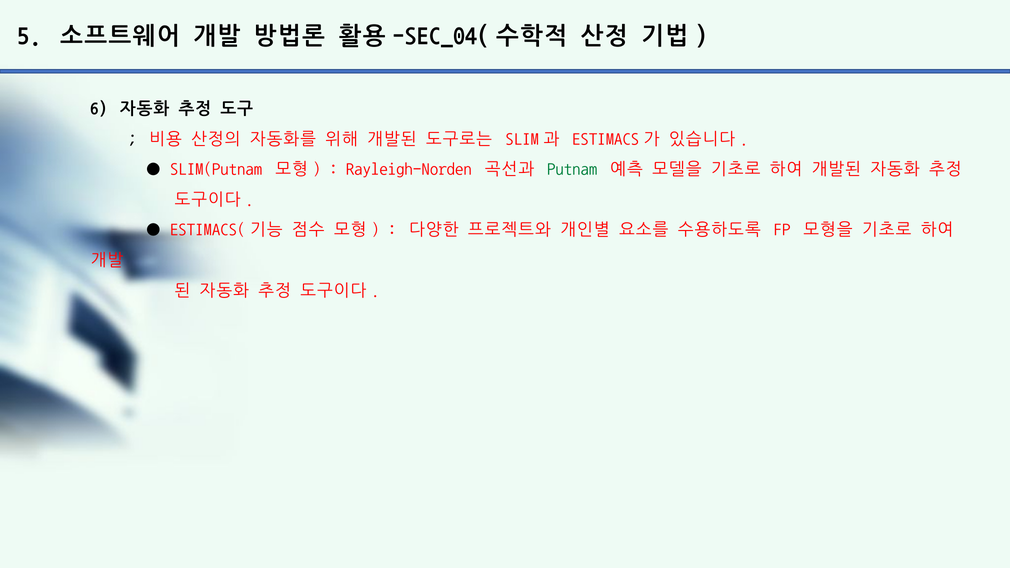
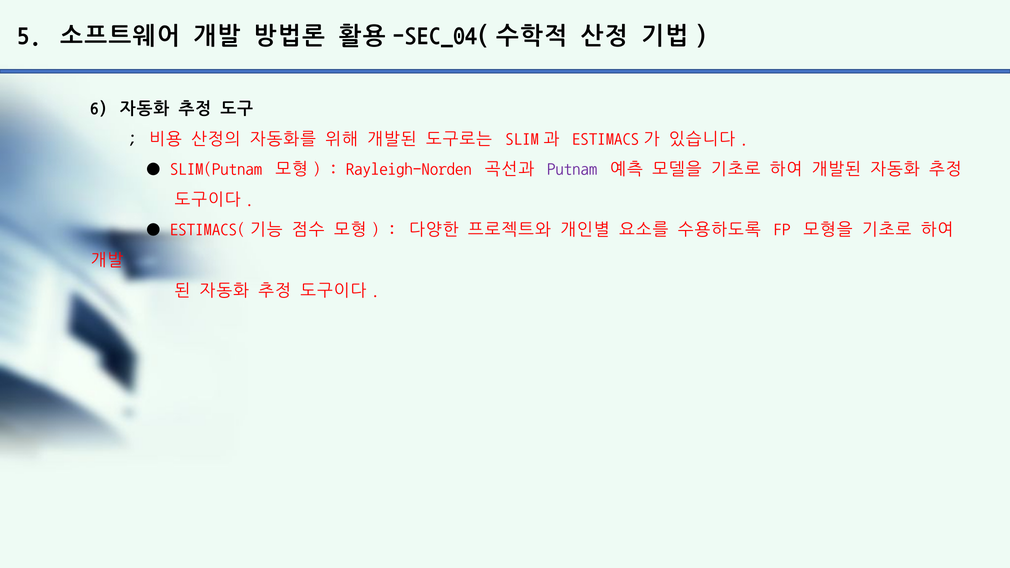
Putnam colour: green -> purple
